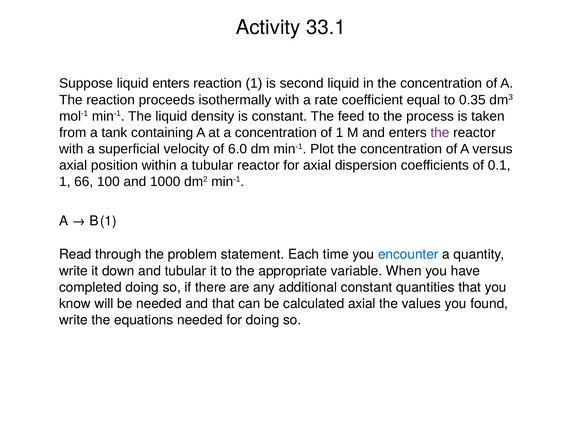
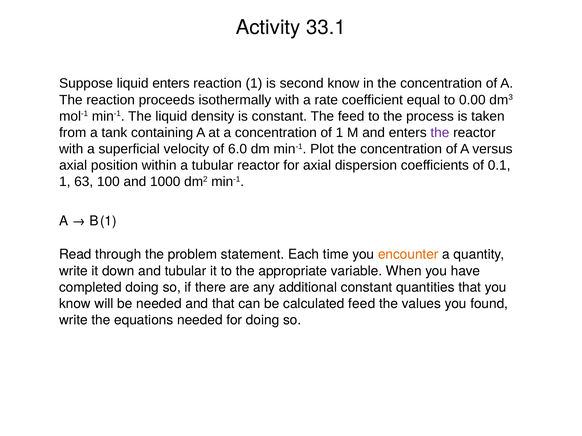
second liquid: liquid -> know
0.35: 0.35 -> 0.00
66: 66 -> 63
encounter colour: blue -> orange
calculated axial: axial -> feed
